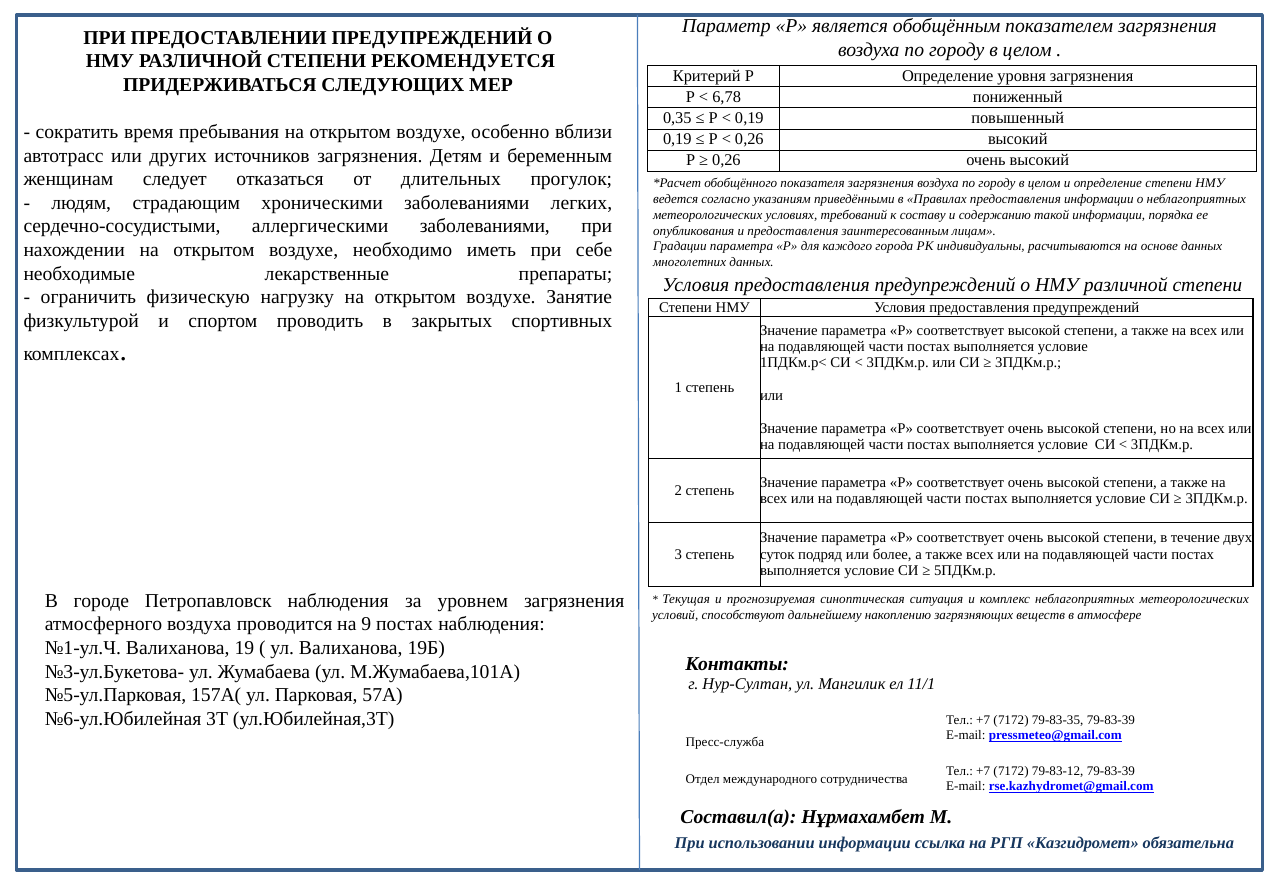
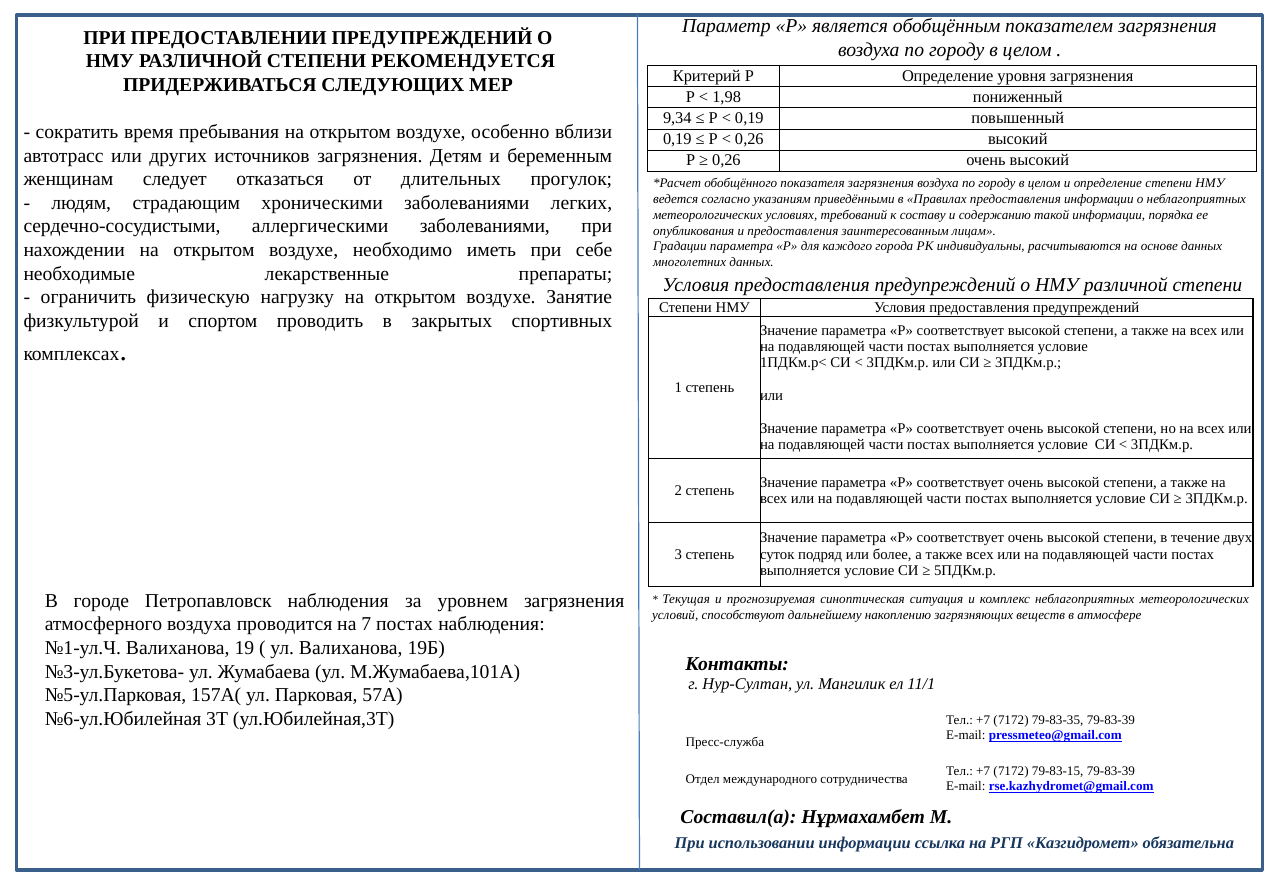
6,78: 6,78 -> 1,98
0,35: 0,35 -> 9,34
9: 9 -> 7
79-83-12: 79-83-12 -> 79-83-15
